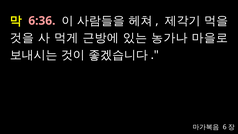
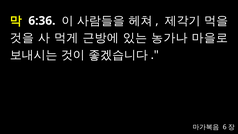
6:36 colour: pink -> white
